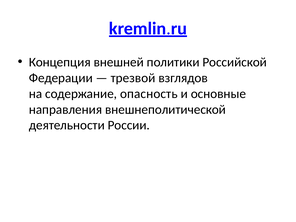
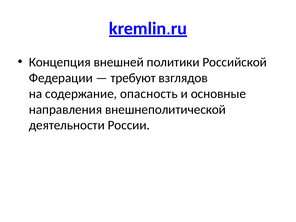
трезвой: трезвой -> требуют
